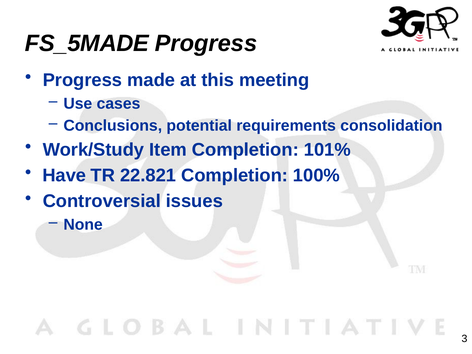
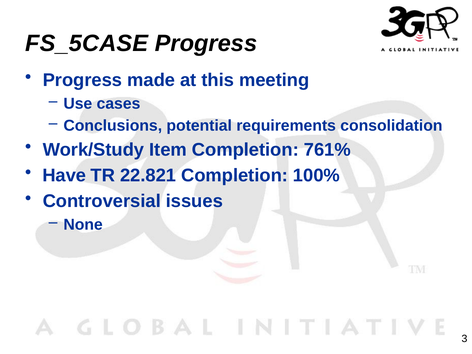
FS_5MADE: FS_5MADE -> FS_5CASE
101%: 101% -> 761%
